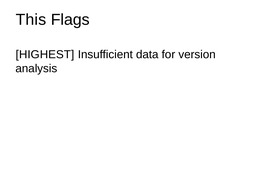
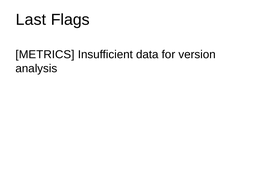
This: This -> Last
HIGHEST: HIGHEST -> METRICS
